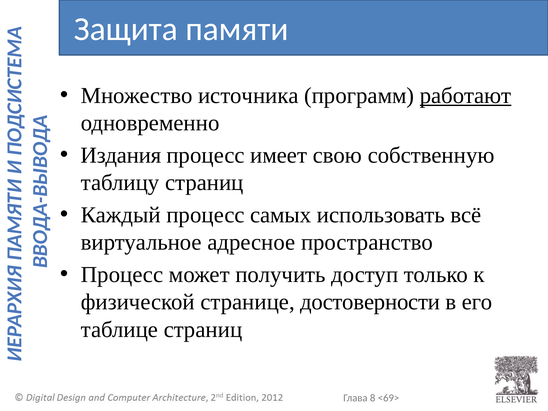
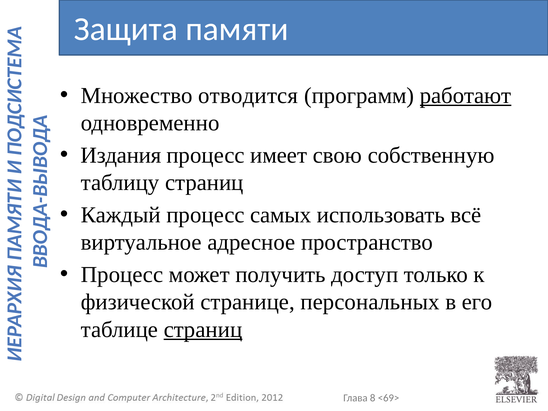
источника: источника -> отводится
достоверности: достоверности -> персональных
страниц at (203, 329) underline: none -> present
